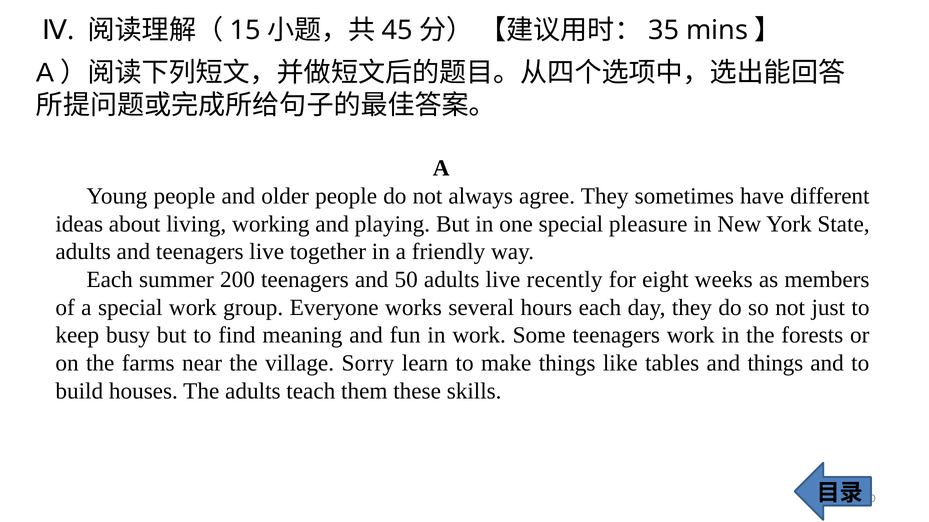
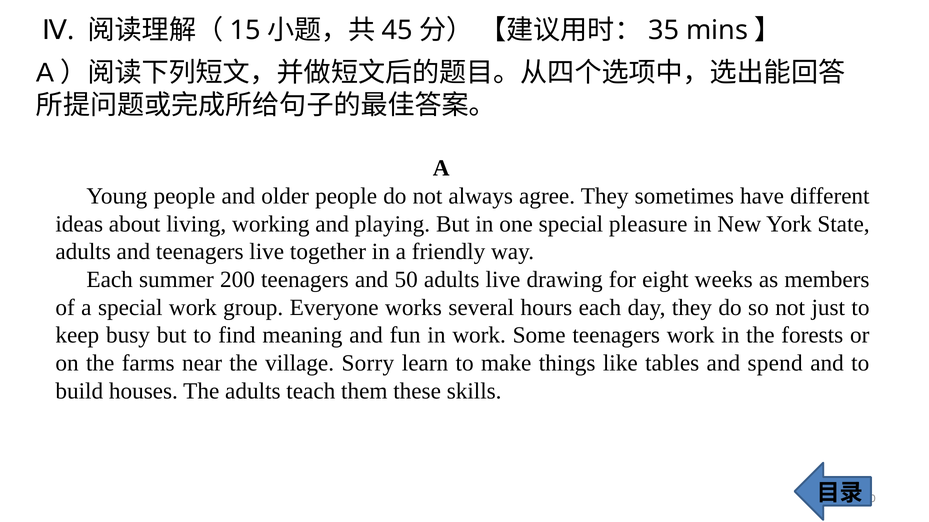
recently: recently -> drawing
and things: things -> spend
